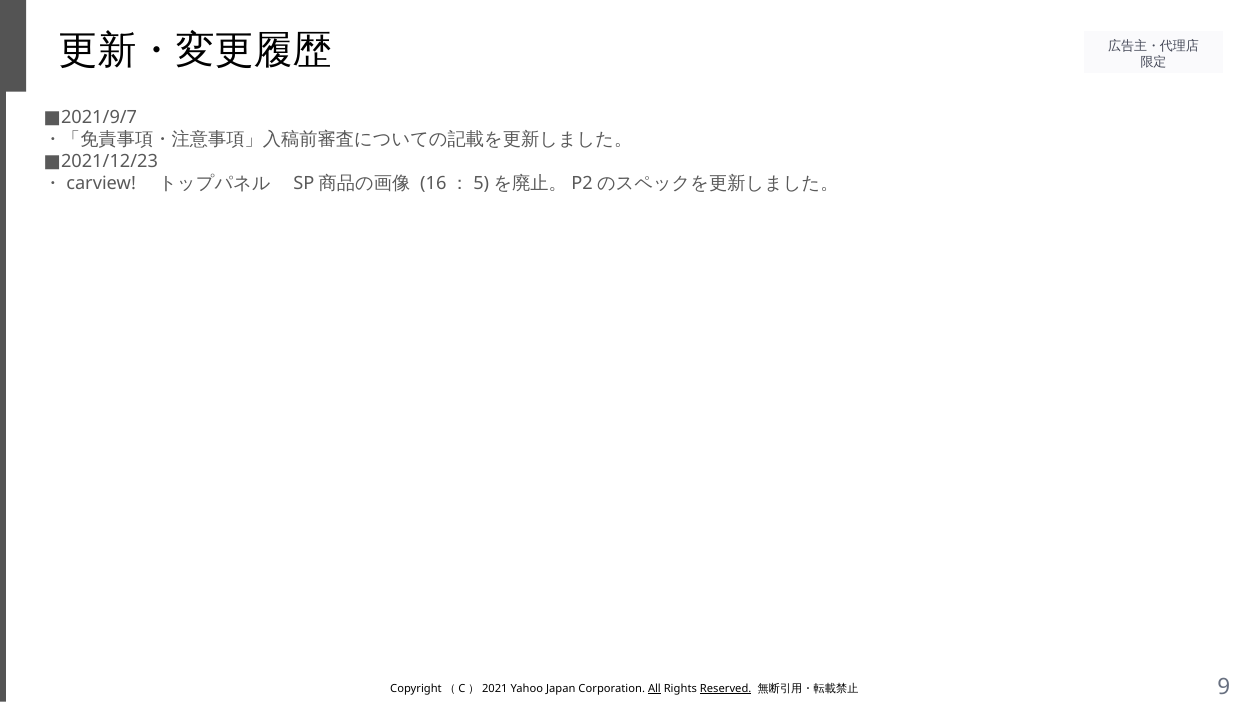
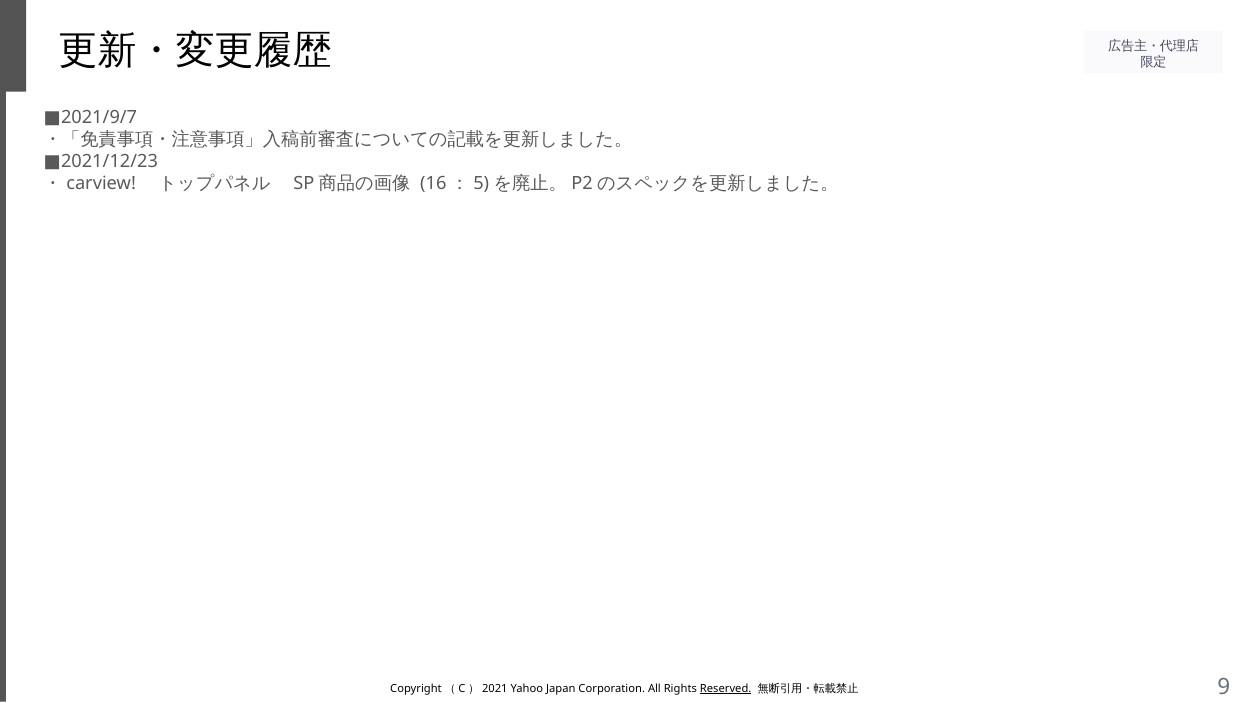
All underline: present -> none
